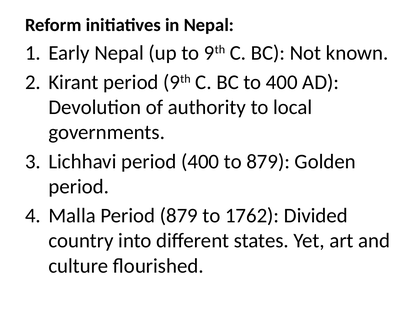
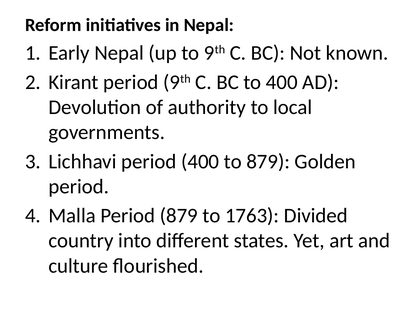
1762: 1762 -> 1763
